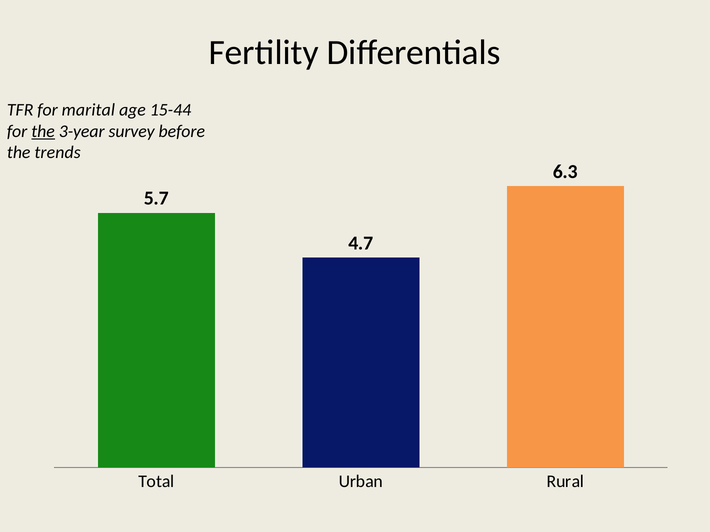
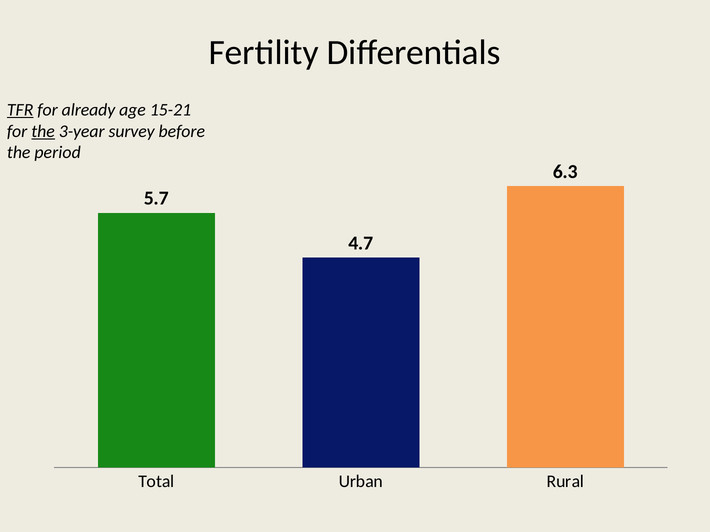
TFR underline: none -> present
marital: marital -> already
15-44: 15-44 -> 15-21
trends: trends -> period
